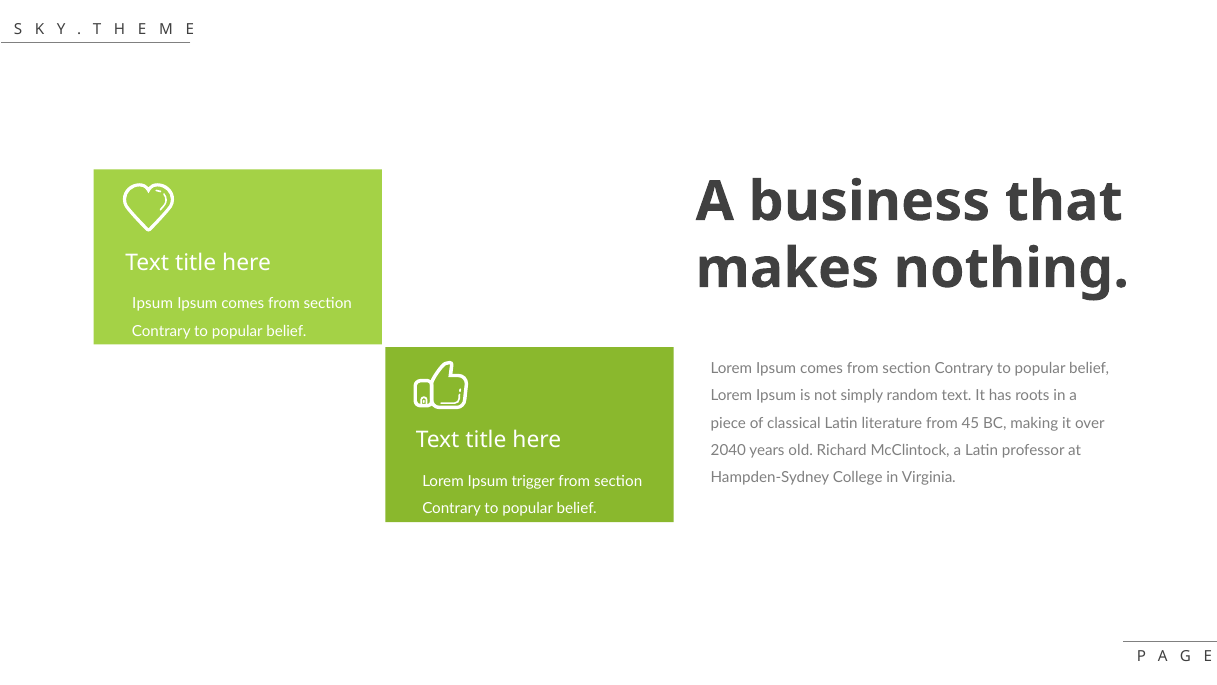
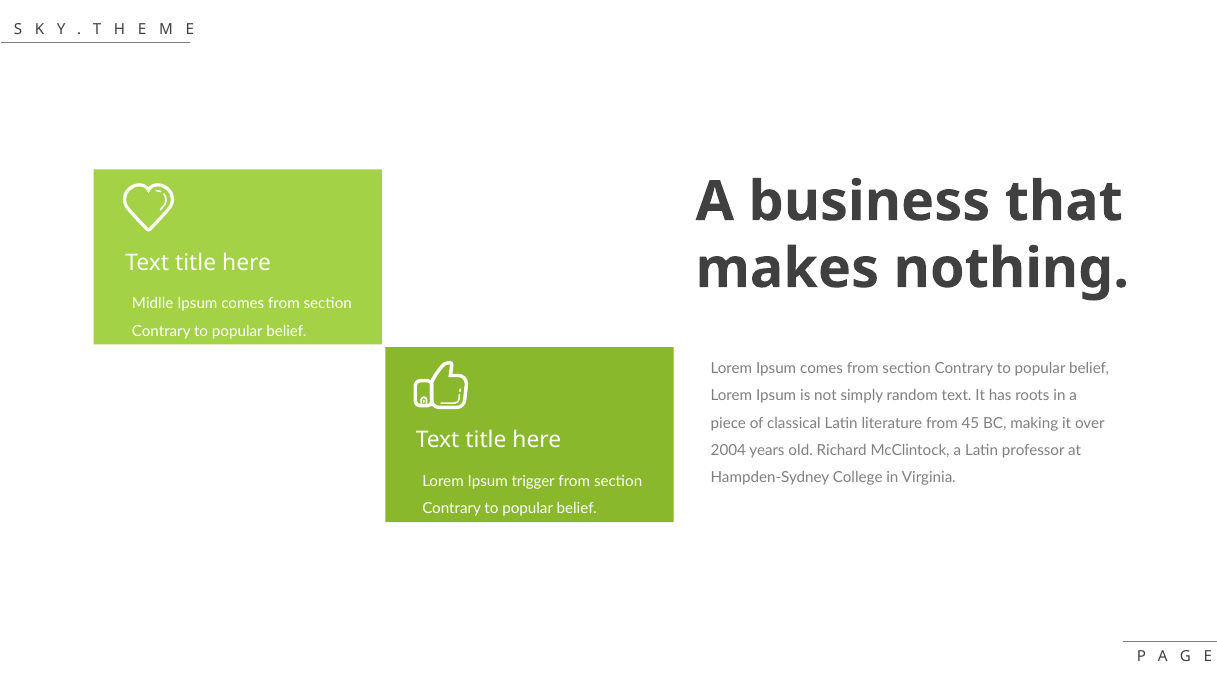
Ipsum at (153, 304): Ipsum -> Midlle
2040: 2040 -> 2004
